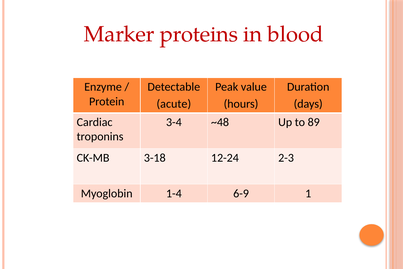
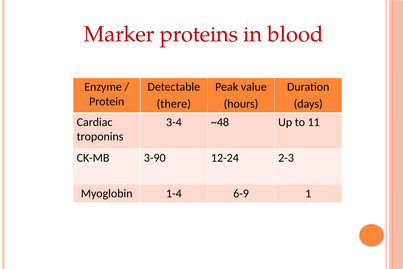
acute: acute -> there
89: 89 -> 11
3-18: 3-18 -> 3-90
